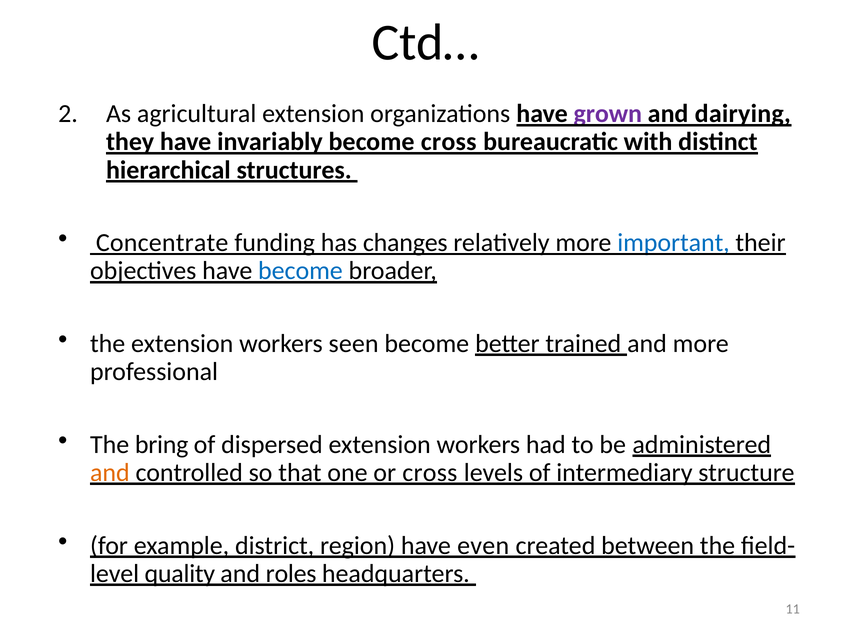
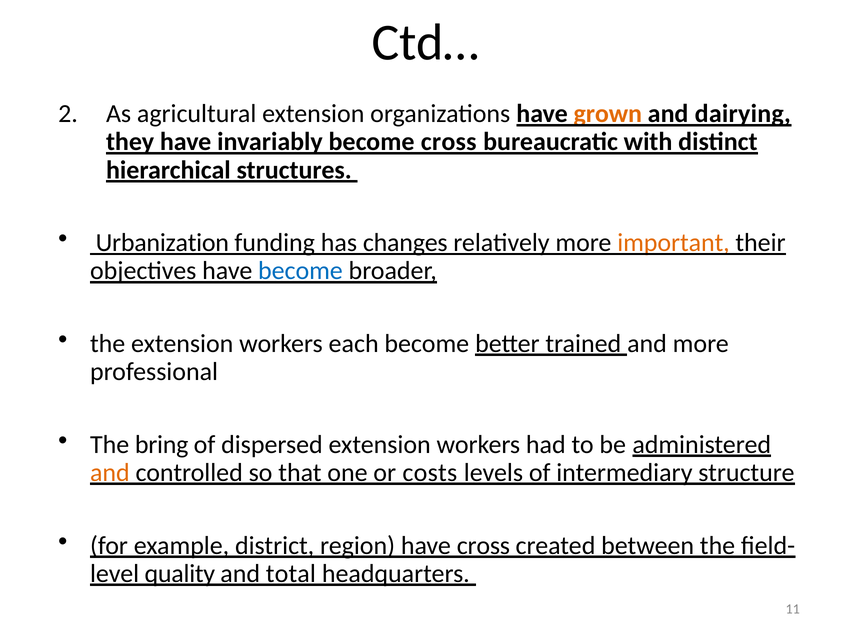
grown colour: purple -> orange
Concentrate: Concentrate -> Urbanization
important colour: blue -> orange
seen: seen -> each
or cross: cross -> costs
have even: even -> cross
roles: roles -> total
